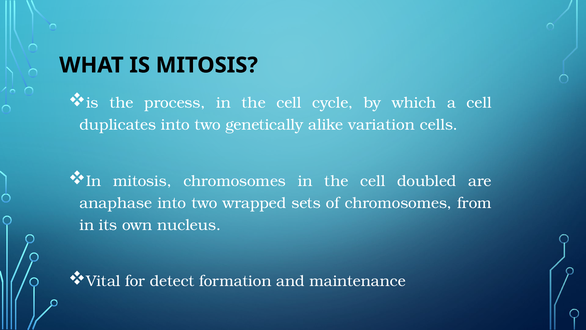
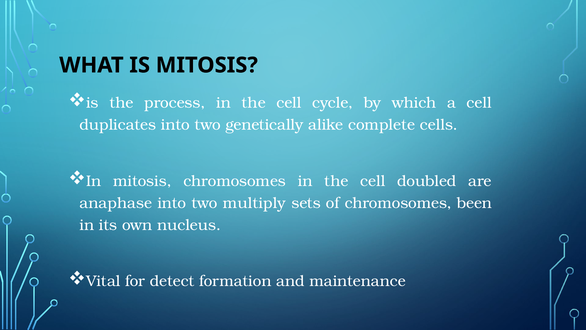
variation: variation -> complete
wrapped: wrapped -> multiply
from: from -> been
